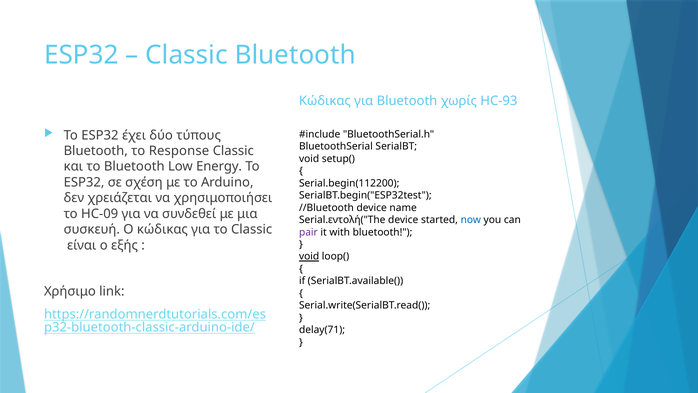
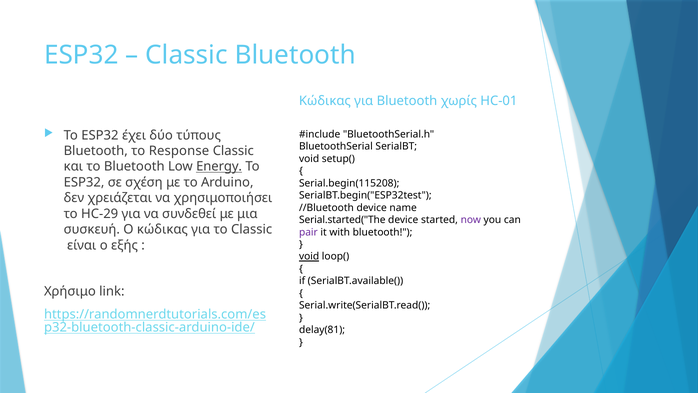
HC-93: HC-93 -> HC-01
Energy underline: none -> present
Serial.begin(112200: Serial.begin(112200 -> Serial.begin(115208
HC-09: HC-09 -> HC-29
Serial.εντολή("The: Serial.εντολή("The -> Serial.started("The
now colour: blue -> purple
delay(71: delay(71 -> delay(81
